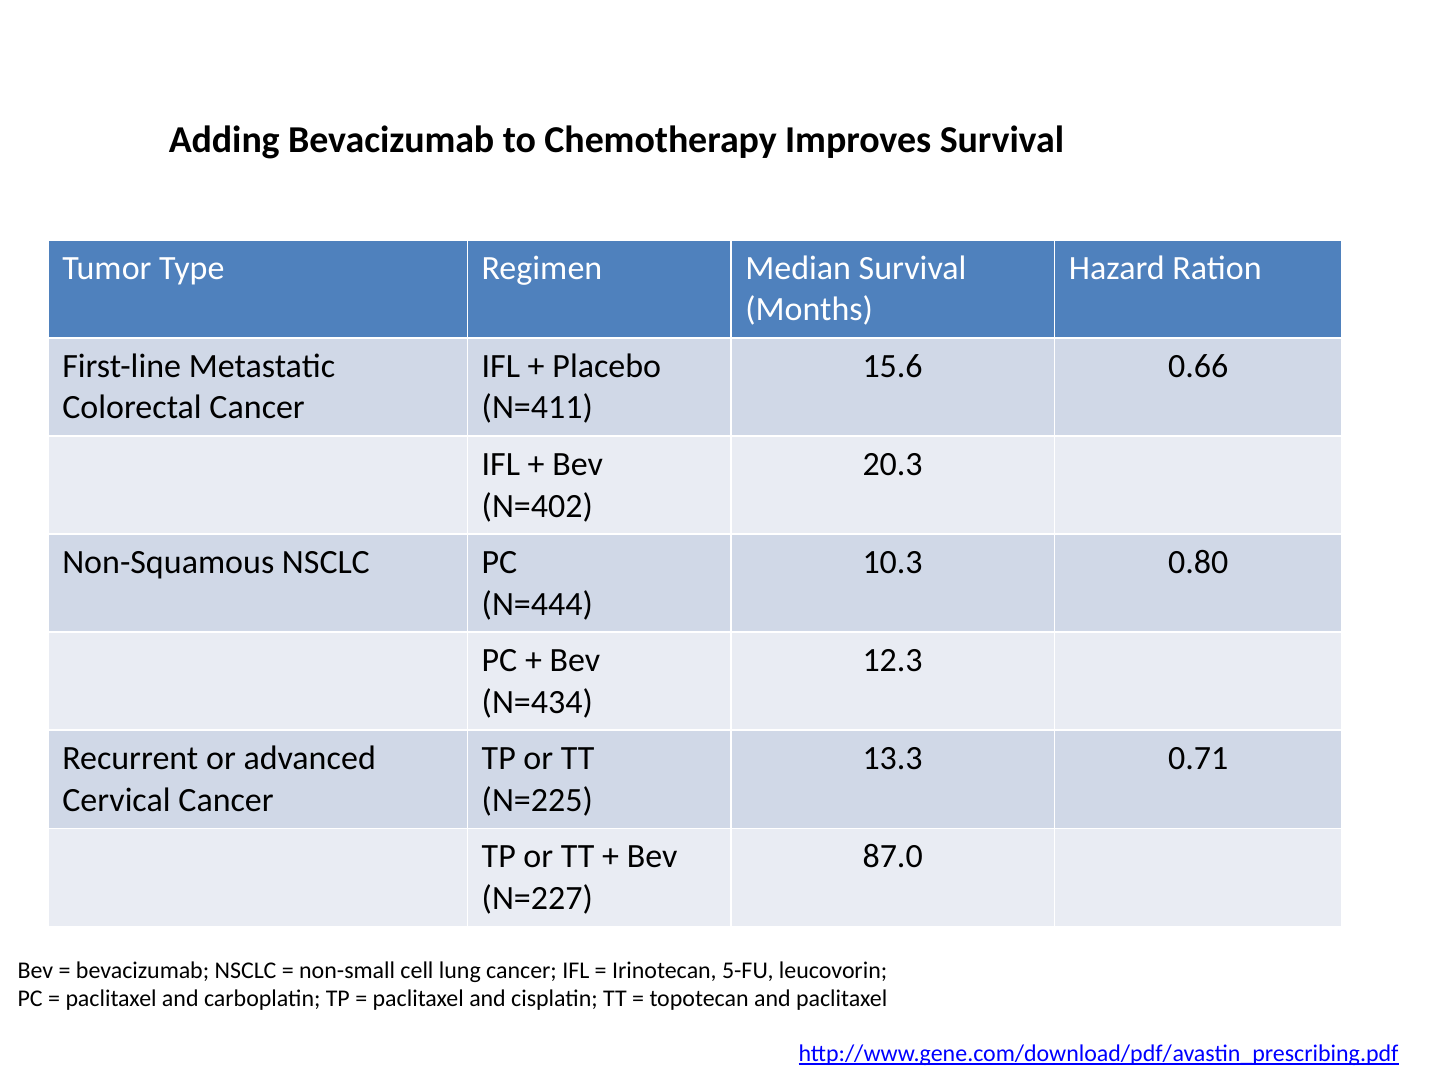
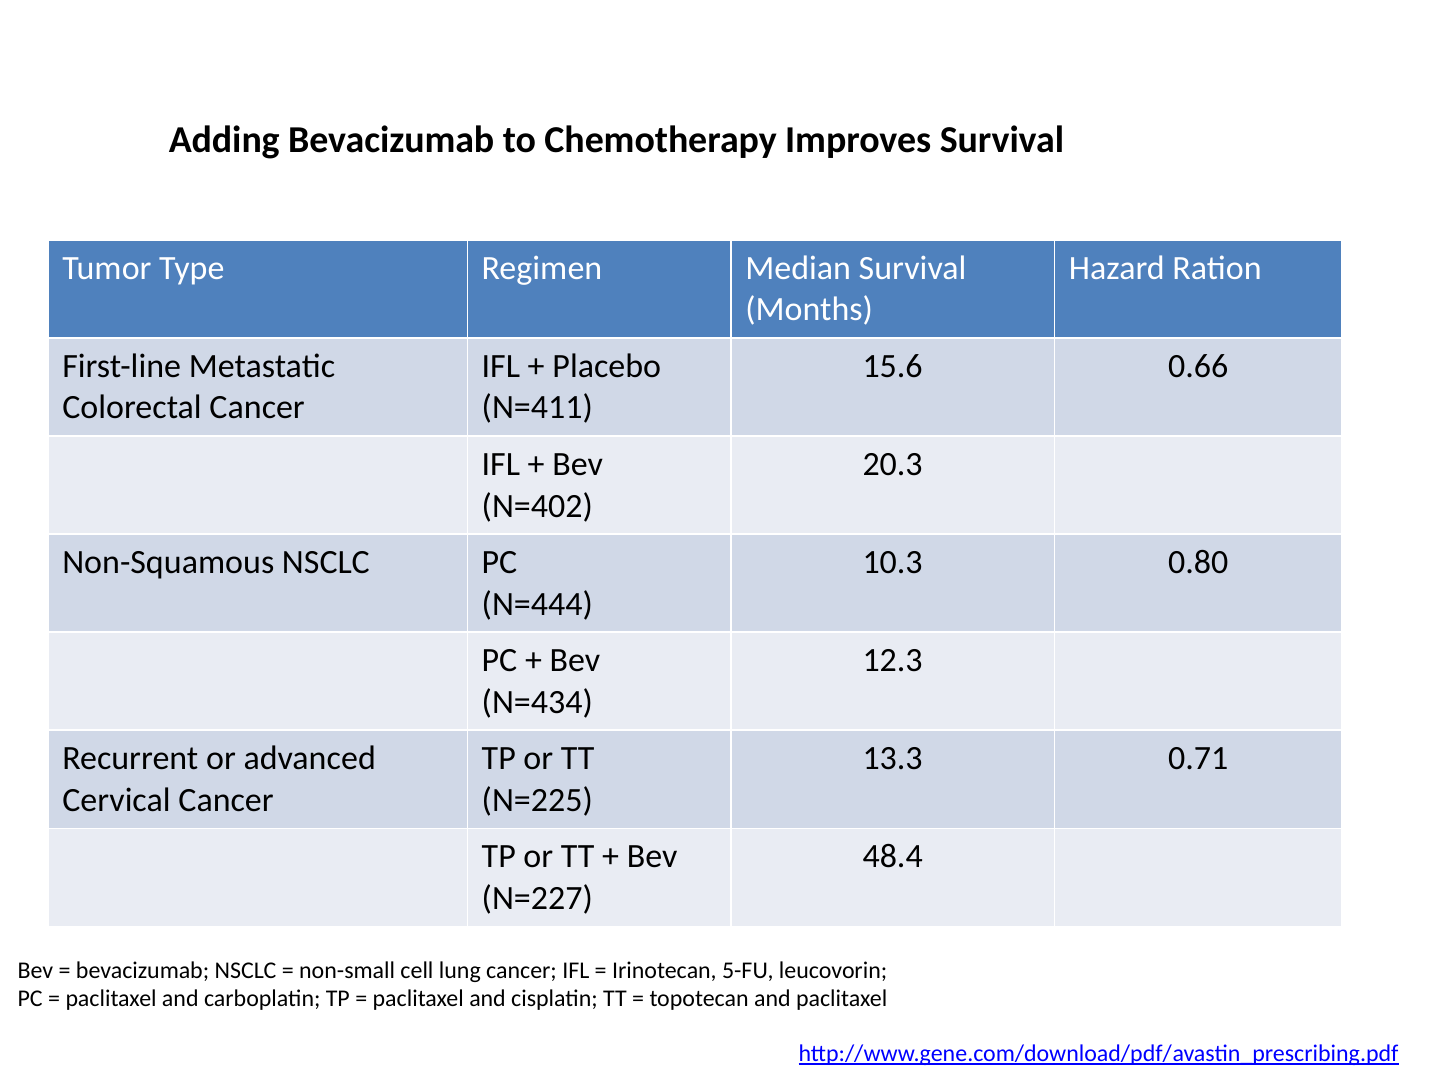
87.0: 87.0 -> 48.4
